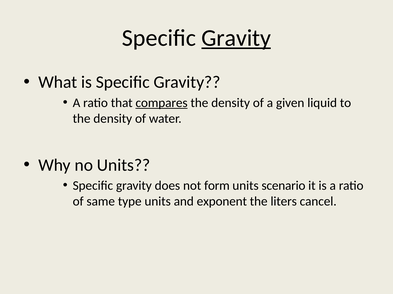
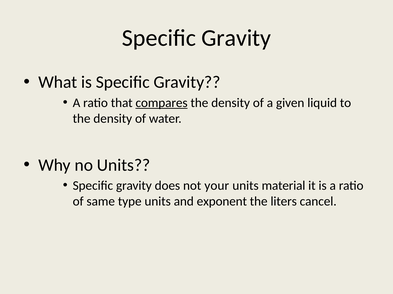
Gravity at (236, 38) underline: present -> none
form: form -> your
scenario: scenario -> material
